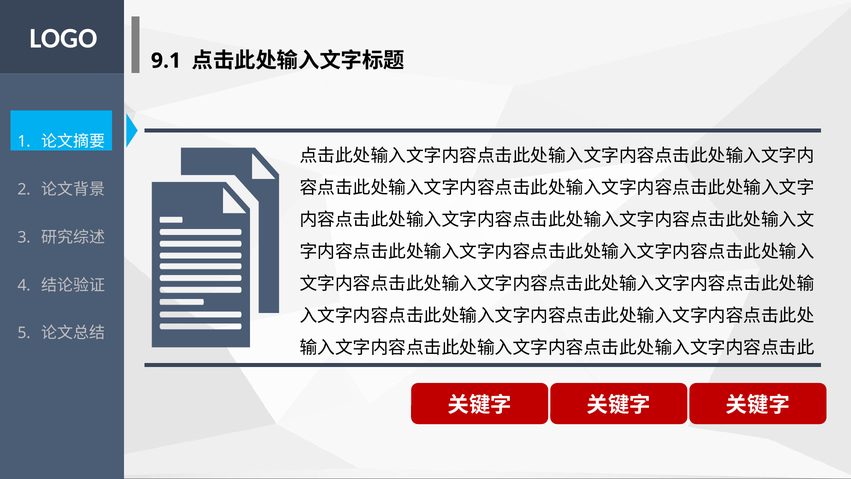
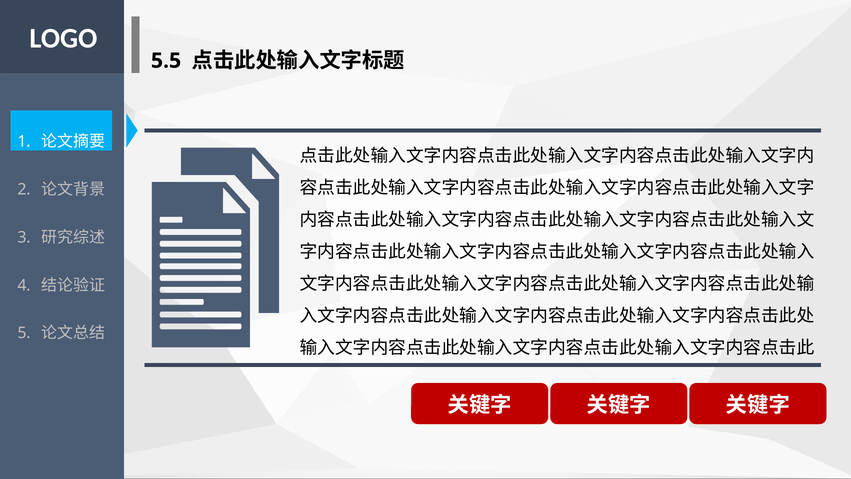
9.1: 9.1 -> 5.5
